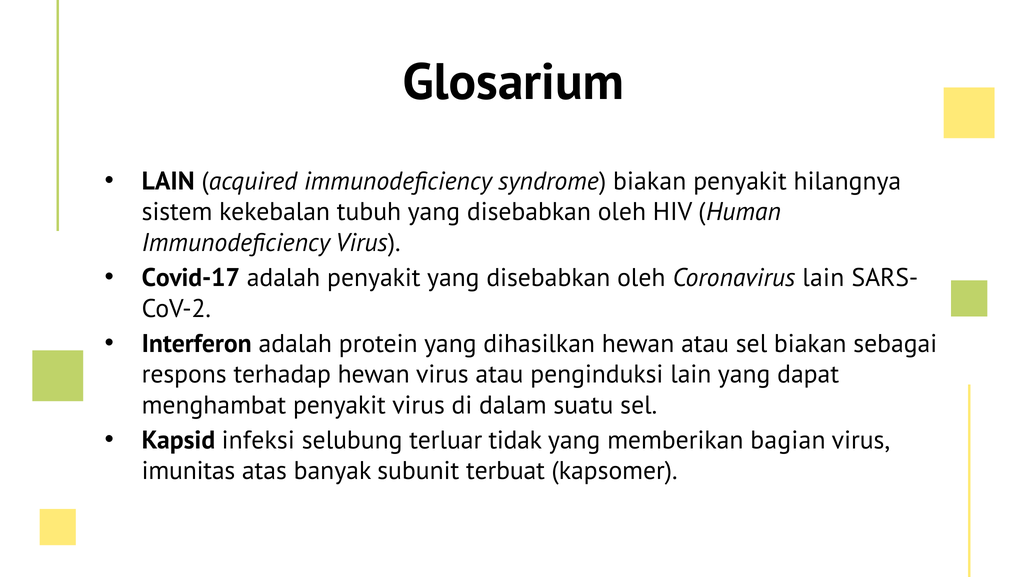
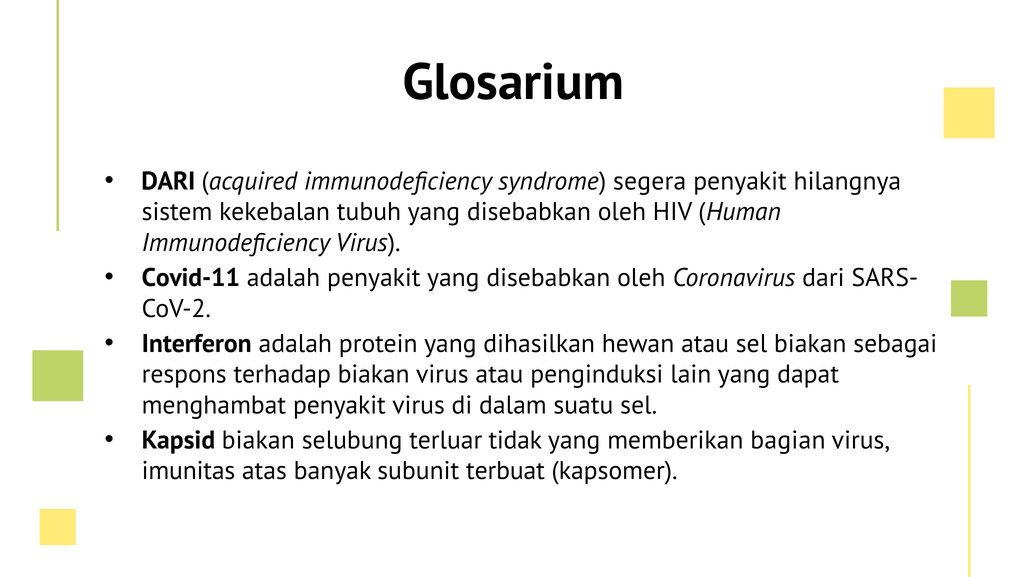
LAIN at (168, 181): LAIN -> DARI
syndrome biakan: biakan -> segera
Covid-17: Covid-17 -> Covid-11
Coronavirus lain: lain -> dari
terhadap hewan: hewan -> biakan
Kapsid infeksi: infeksi -> biakan
